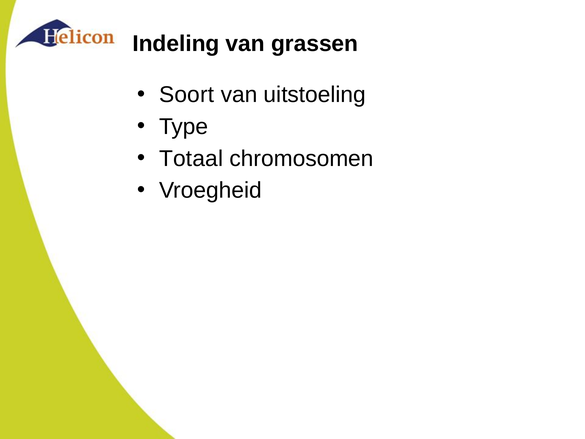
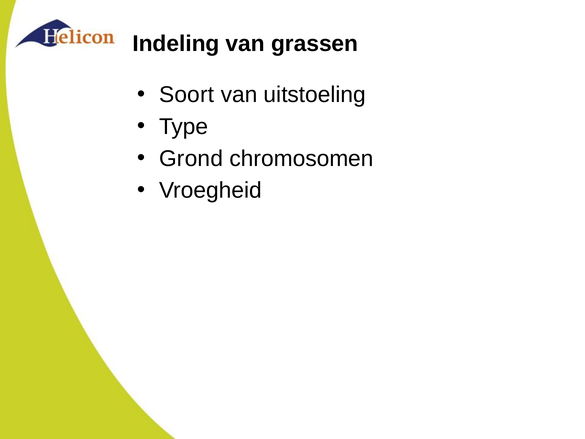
Totaal: Totaal -> Grond
